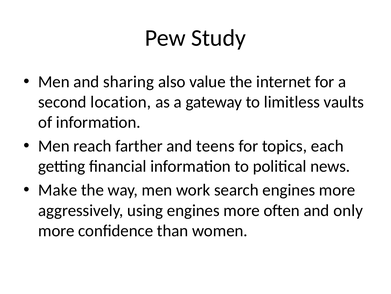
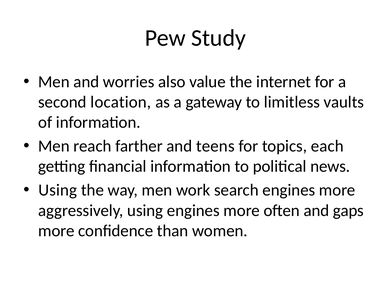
sharing: sharing -> worries
Make at (58, 190): Make -> Using
only: only -> gaps
